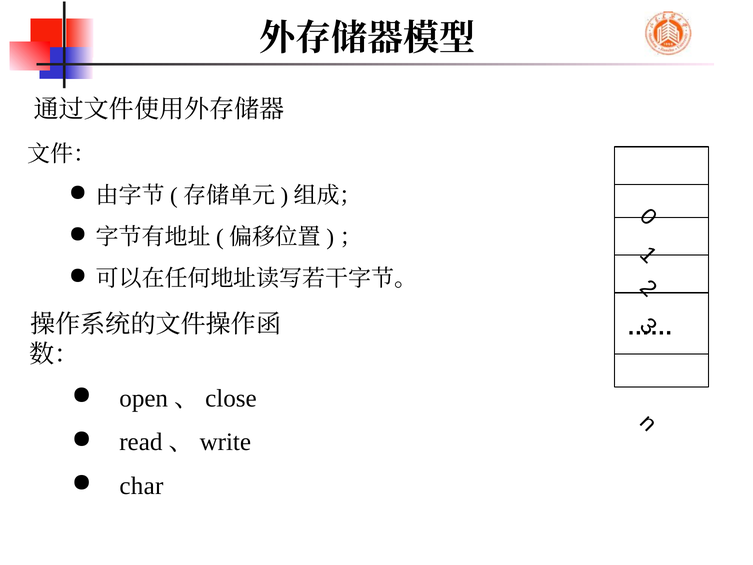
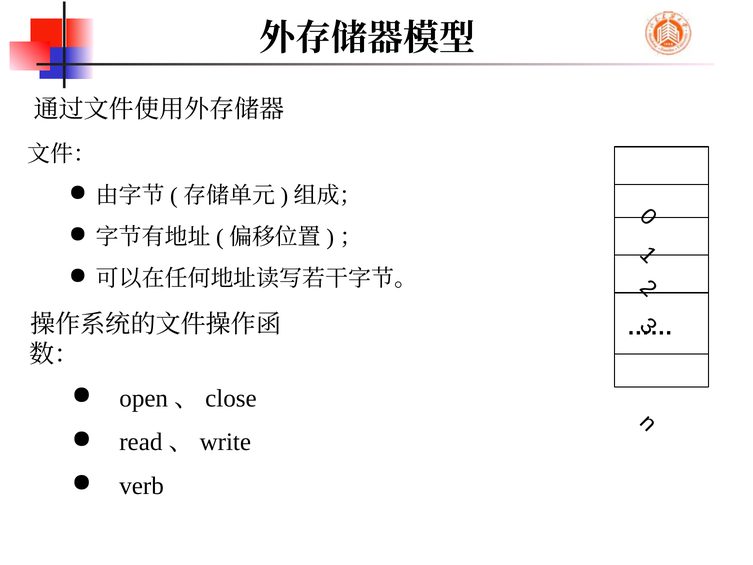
char: char -> verb
